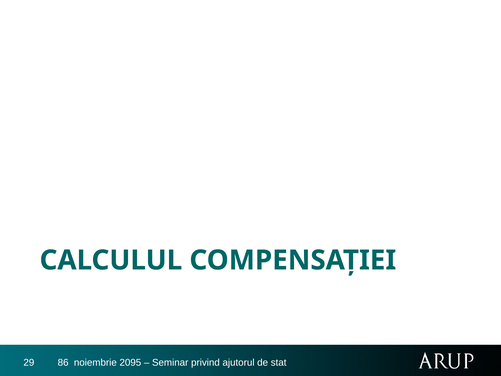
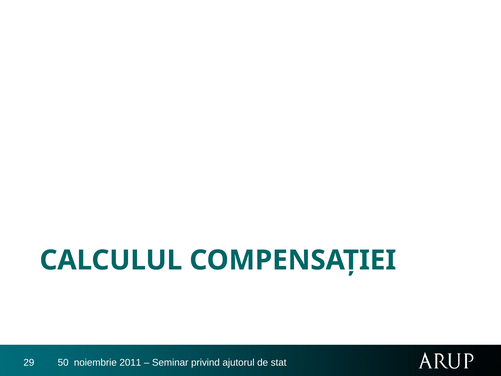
86: 86 -> 50
2095: 2095 -> 2011
